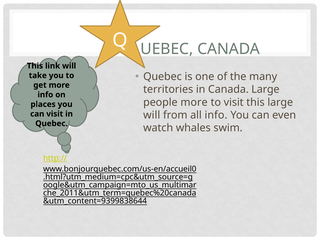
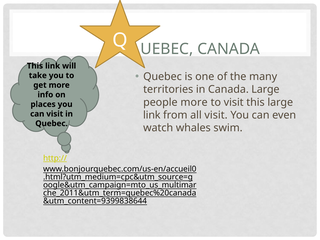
will at (152, 115): will -> link
all info: info -> visit
